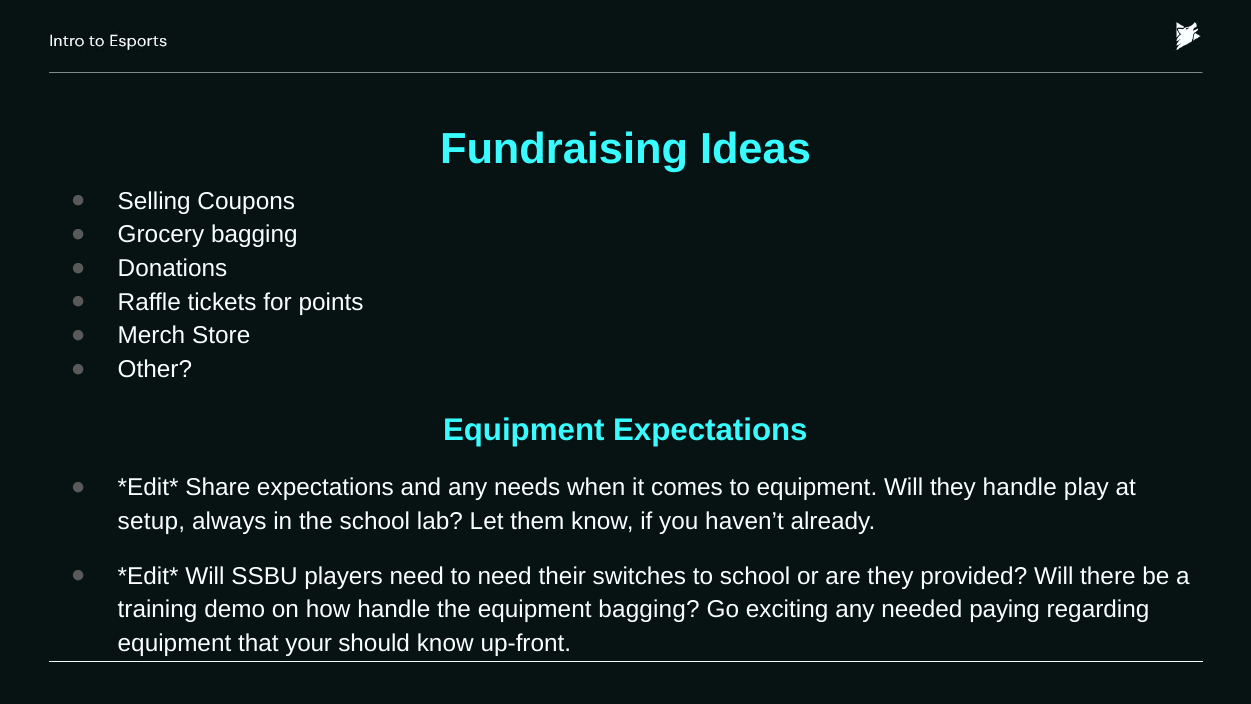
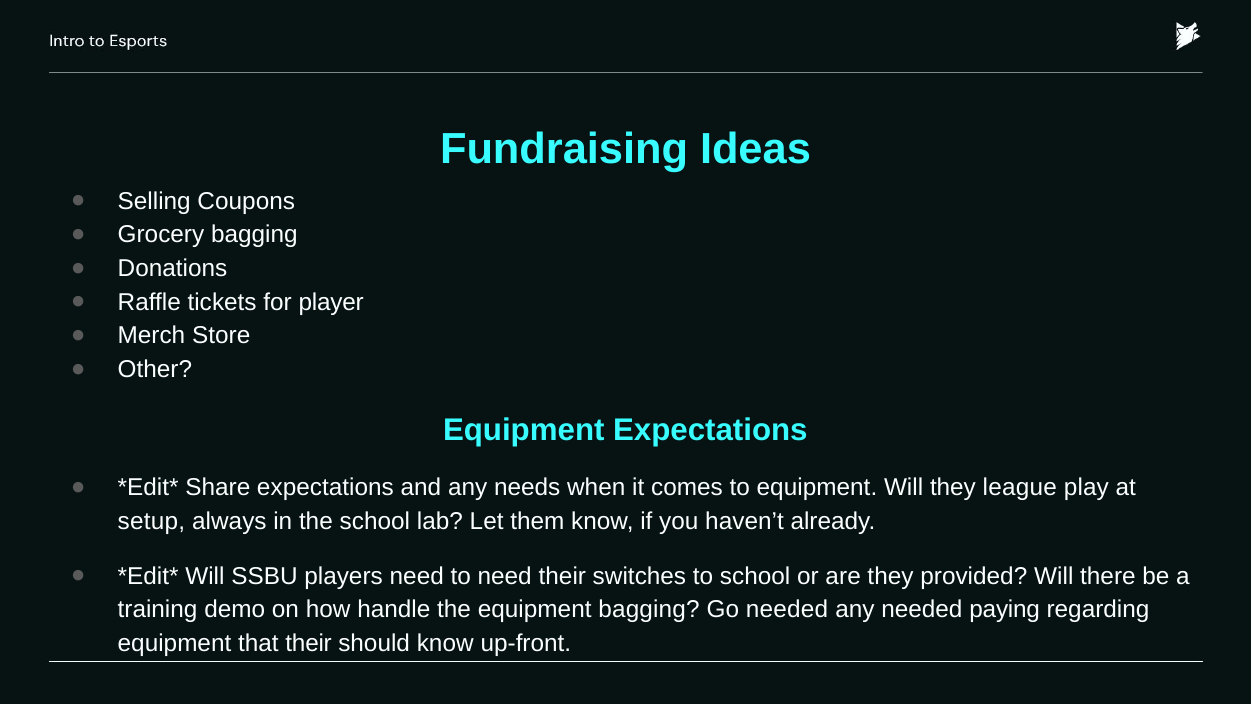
points: points -> player
they handle: handle -> league
Go exciting: exciting -> needed
that your: your -> their
